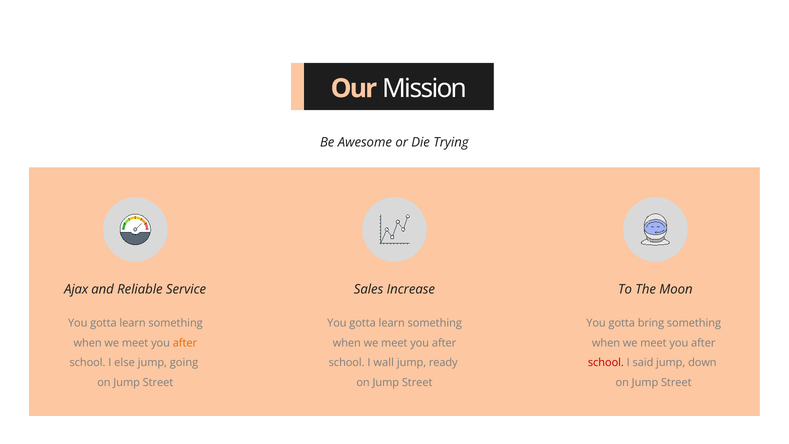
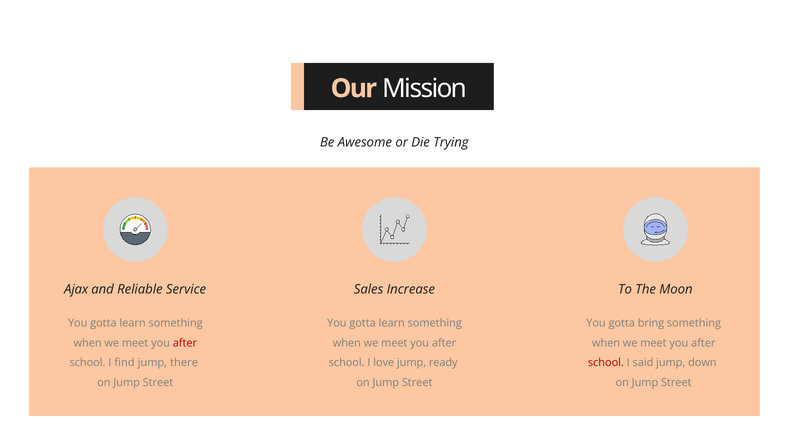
after at (185, 343) colour: orange -> red
else: else -> find
going: going -> there
wall: wall -> love
